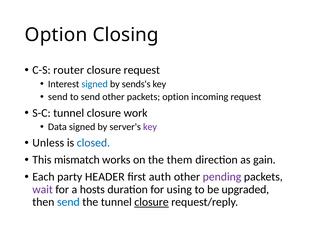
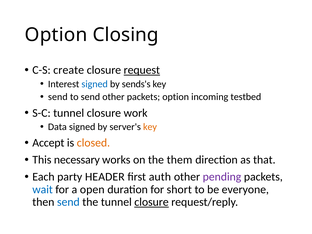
router: router -> create
request at (142, 70) underline: none -> present
incoming request: request -> testbed
key at (150, 127) colour: purple -> orange
Unless: Unless -> Accept
closed colour: blue -> orange
mismatch: mismatch -> necessary
gain: gain -> that
wait colour: purple -> blue
hosts: hosts -> open
using: using -> short
upgraded: upgraded -> everyone
